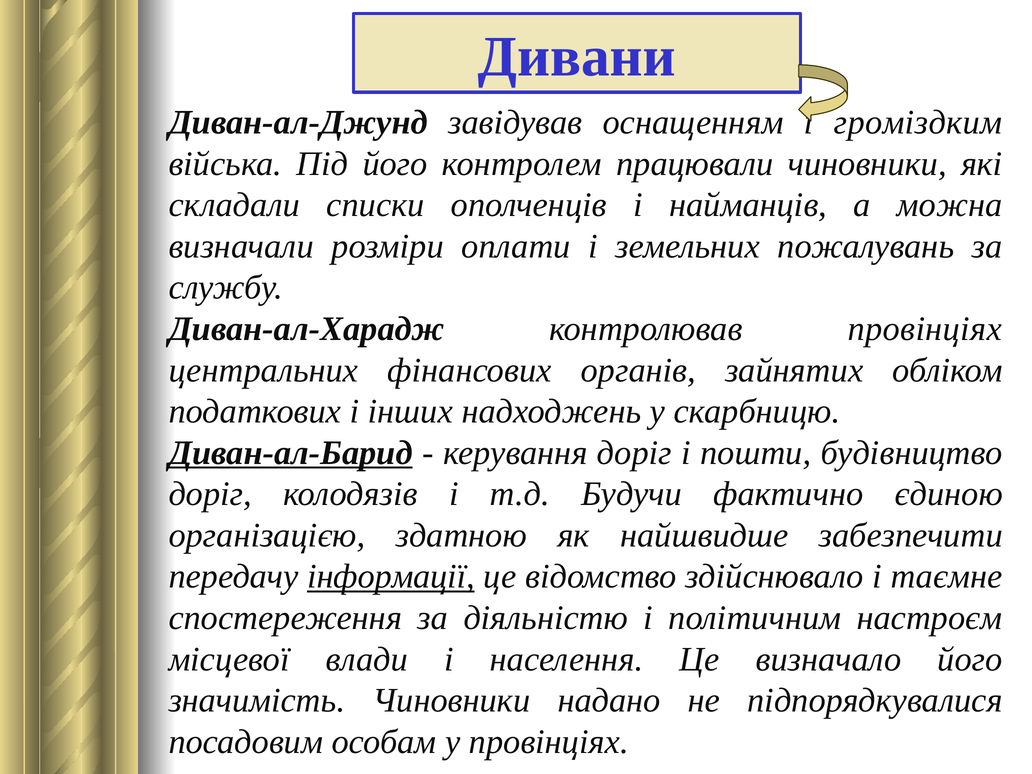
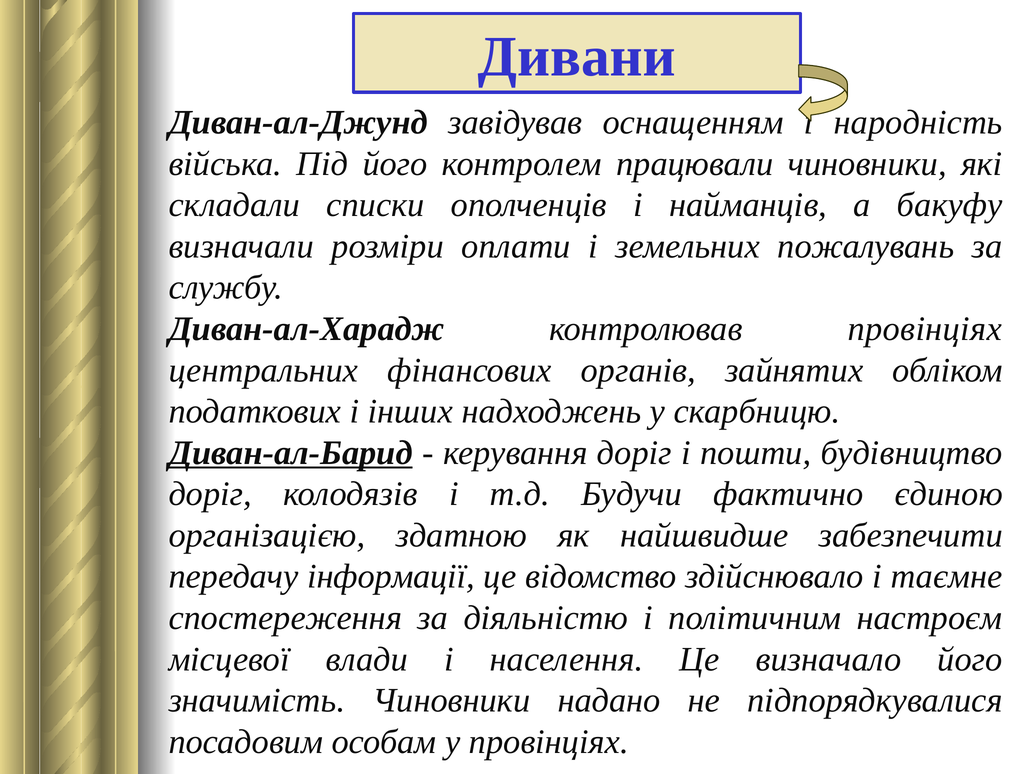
громіздким: громіздким -> народність
можна: можна -> бакуфу
інформації underline: present -> none
